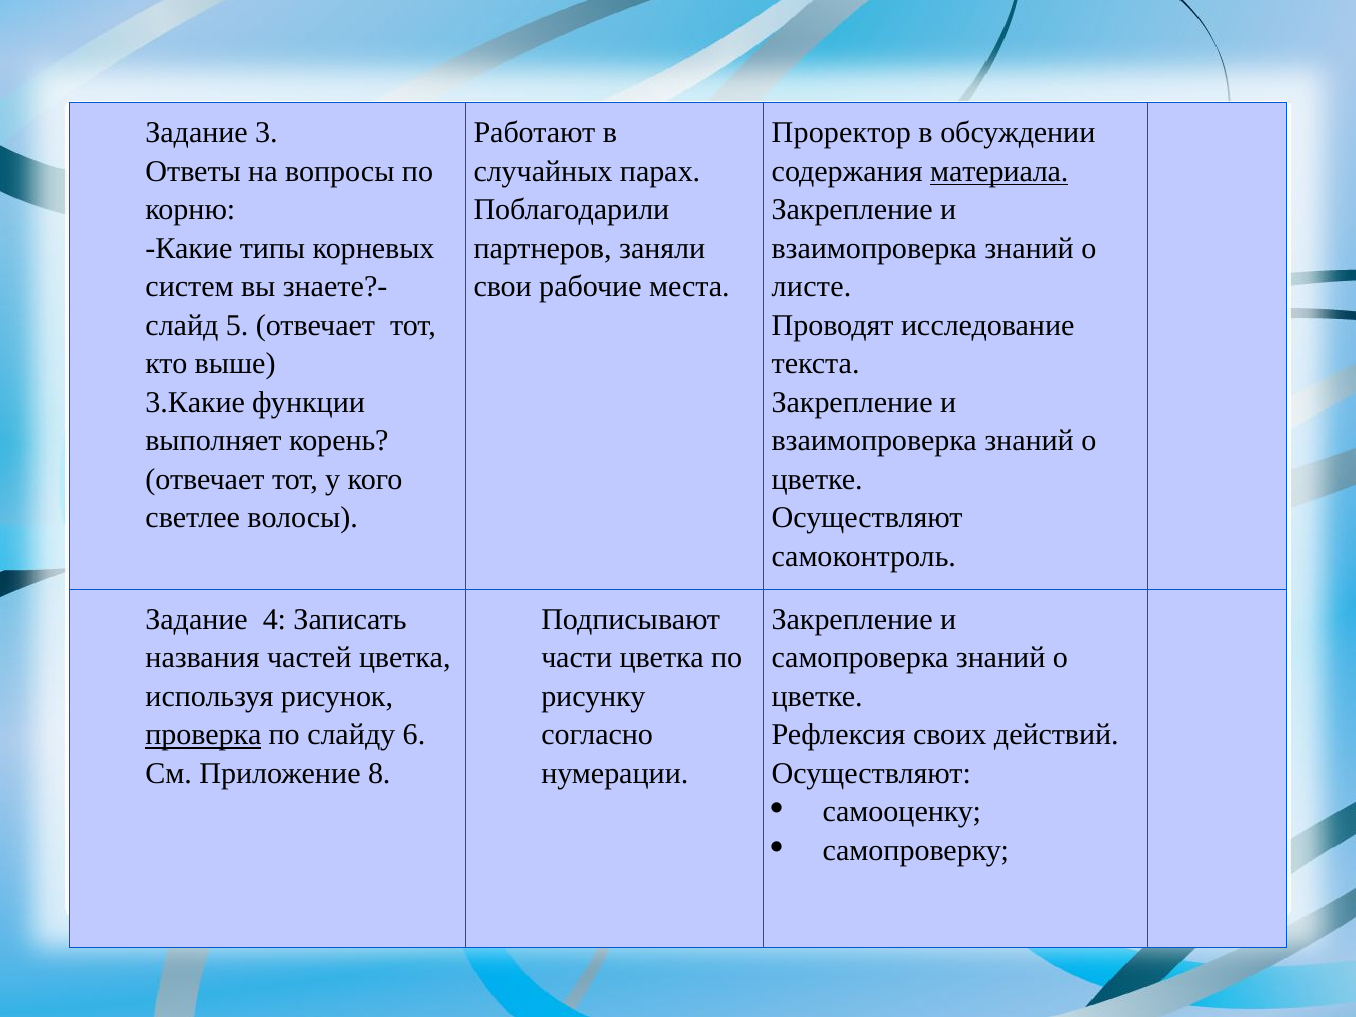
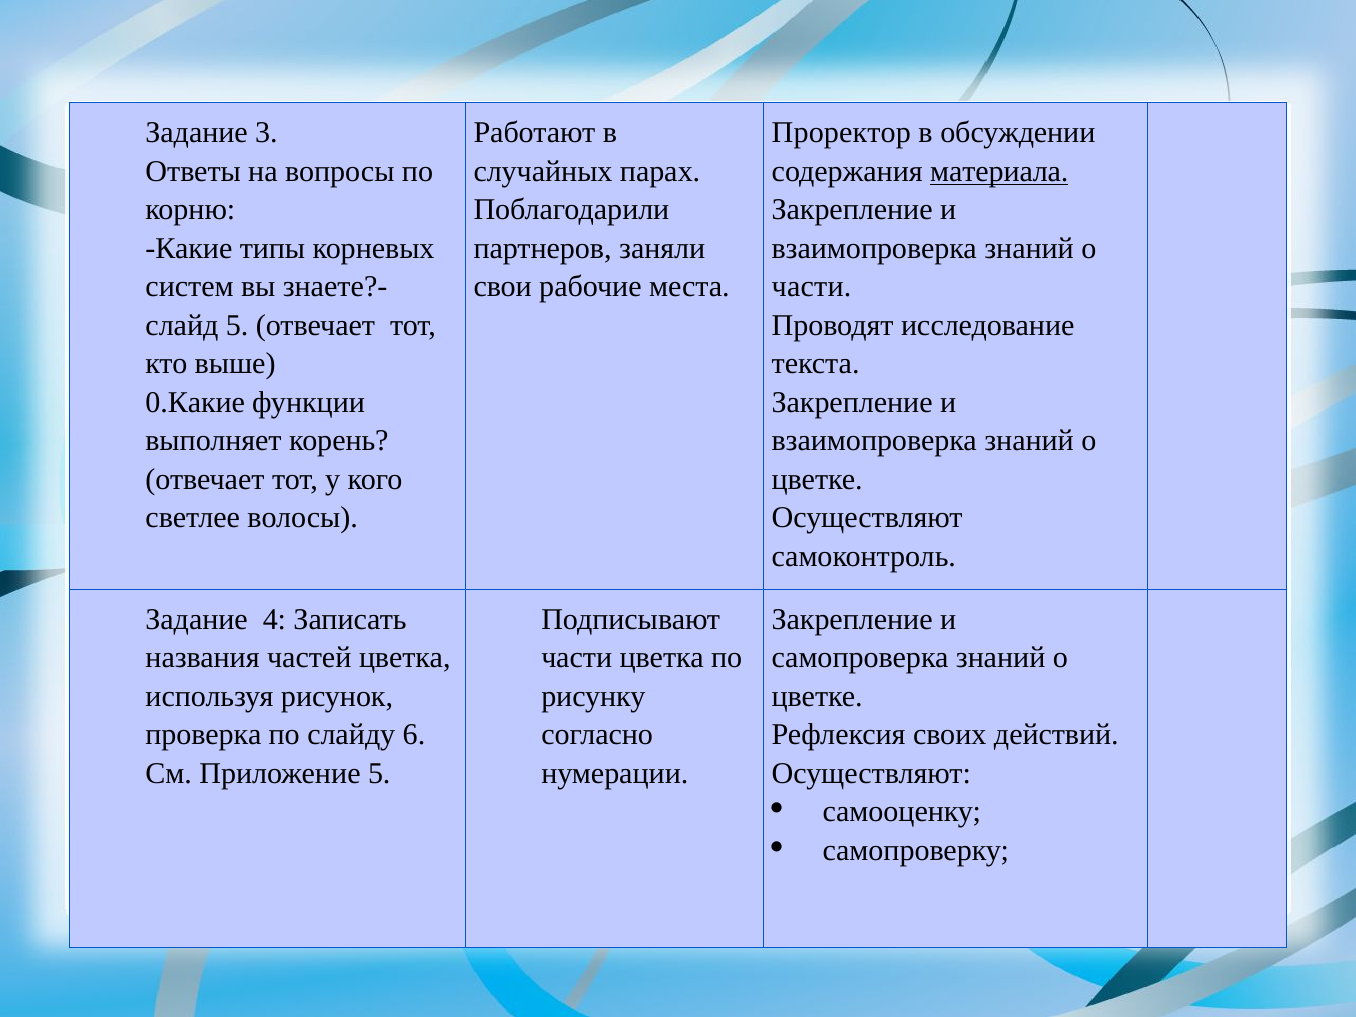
листе at (812, 287): листе -> части
3.Какие: 3.Какие -> 0.Какие
проверка underline: present -> none
Приложение 8: 8 -> 5
